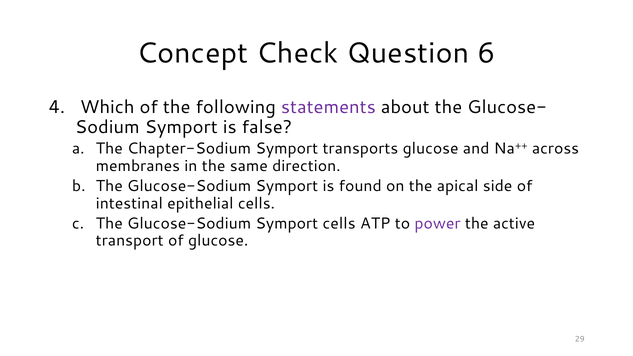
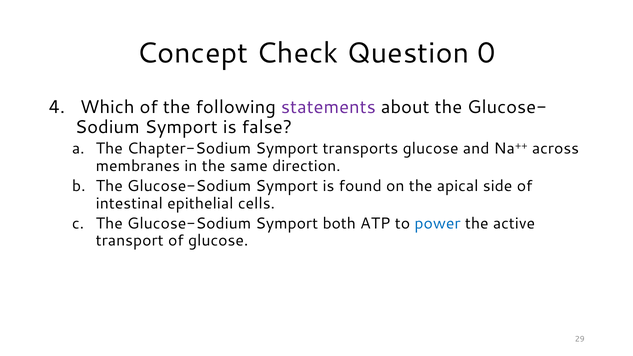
6: 6 -> 0
Symport cells: cells -> both
power colour: purple -> blue
